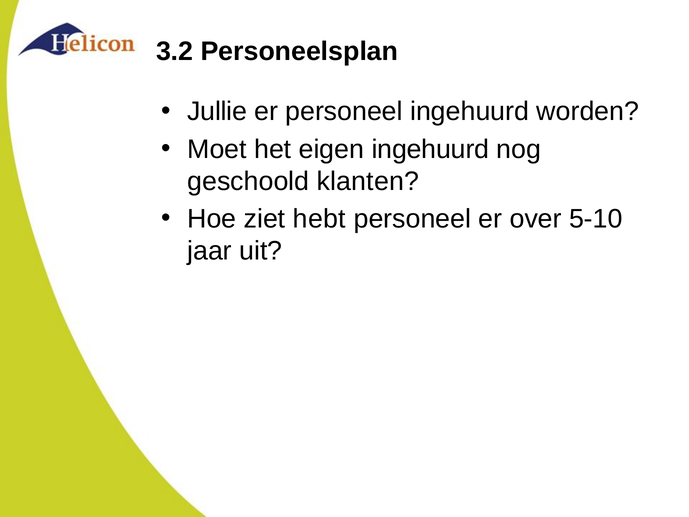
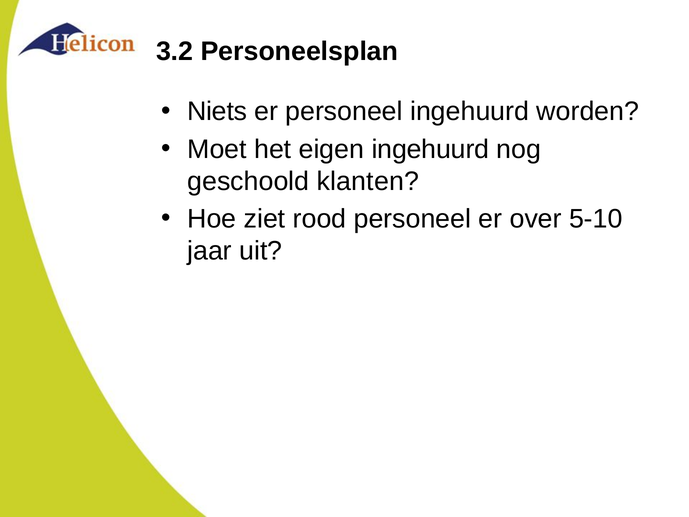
Jullie: Jullie -> Niets
hebt: hebt -> rood
